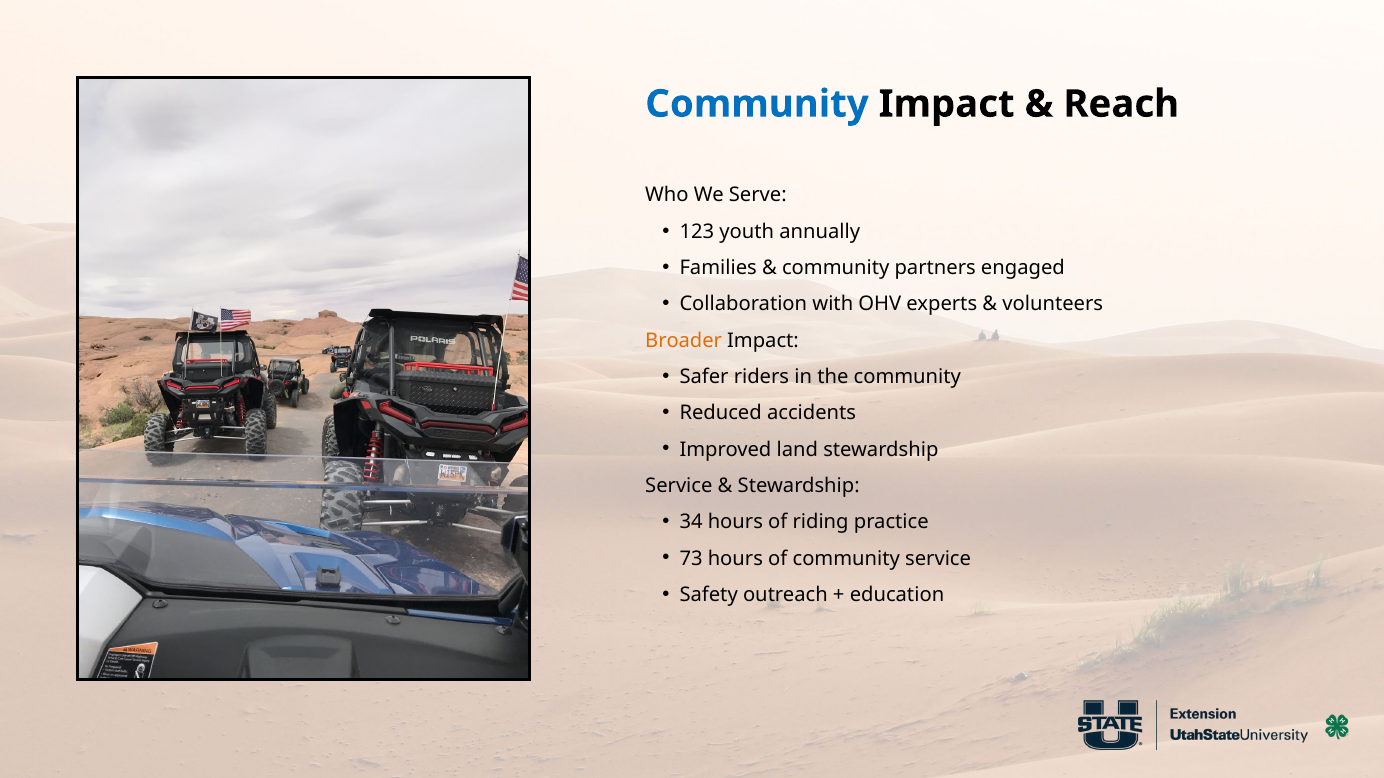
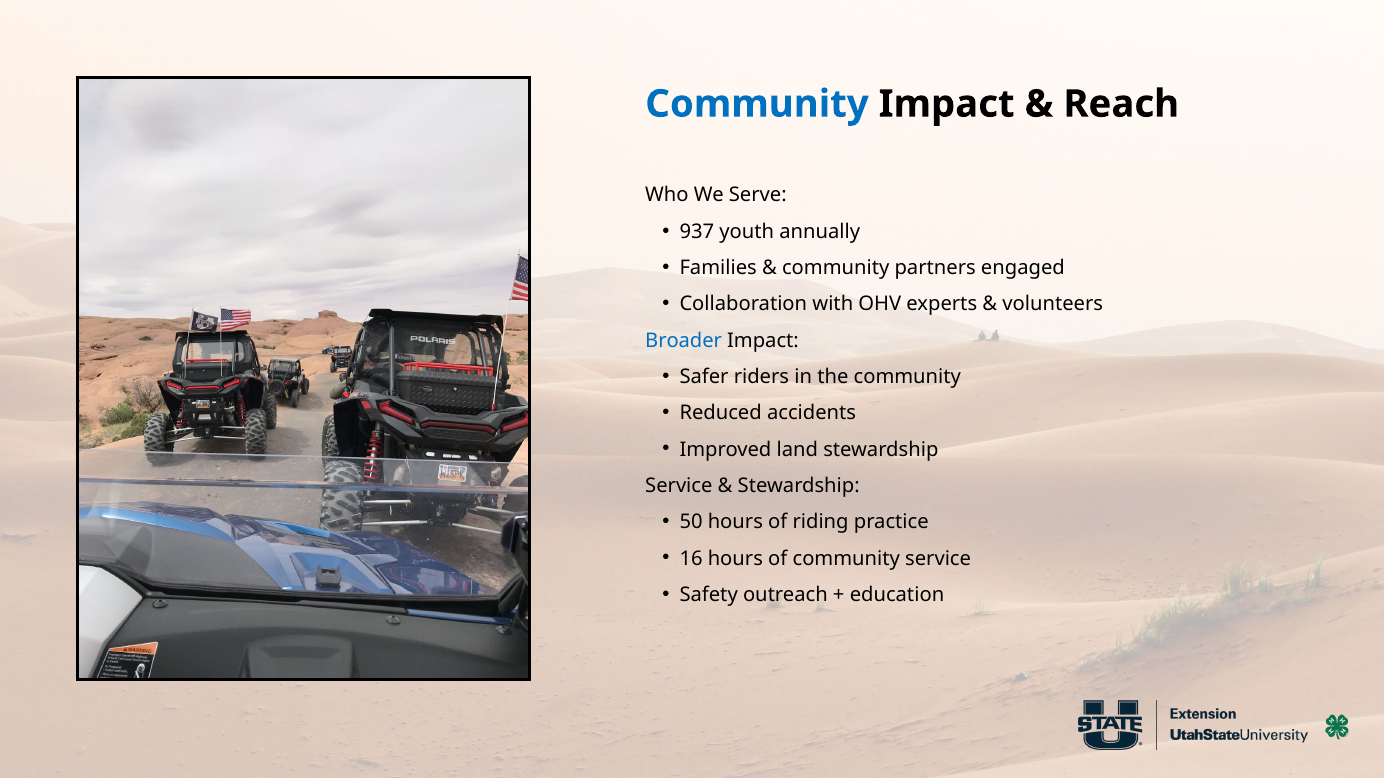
123: 123 -> 937
Broader colour: orange -> blue
34: 34 -> 50
73: 73 -> 16
